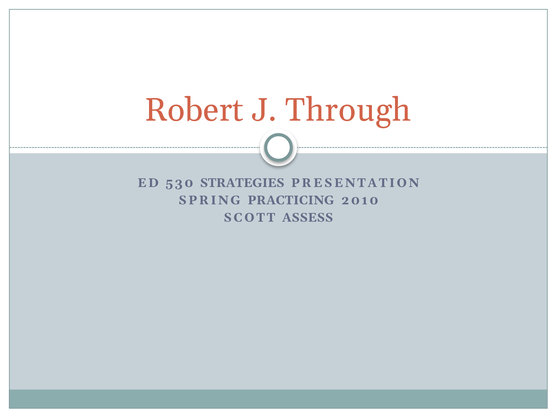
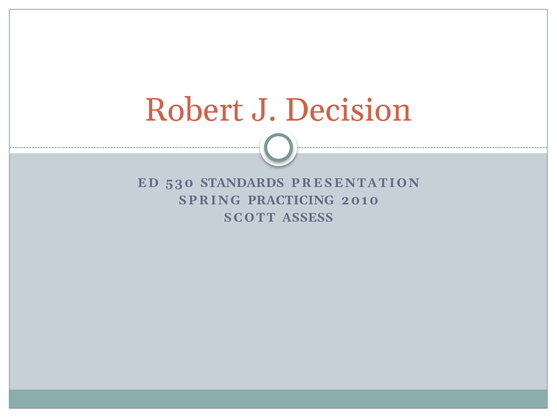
Through: Through -> Decision
STRATEGIES: STRATEGIES -> STANDARDS
